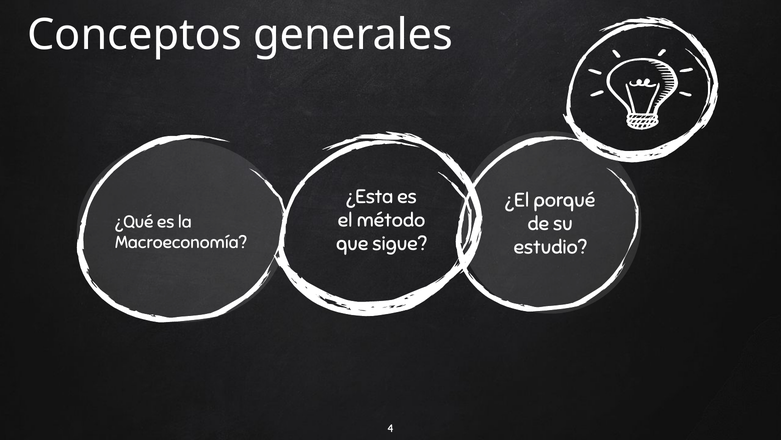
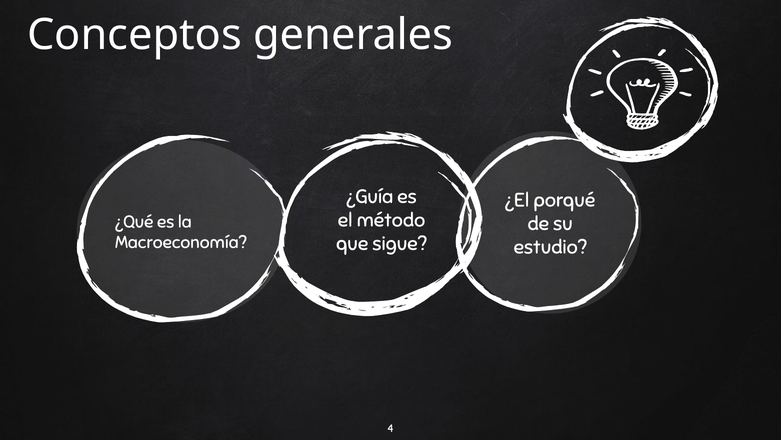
¿Esta: ¿Esta -> ¿Guía
